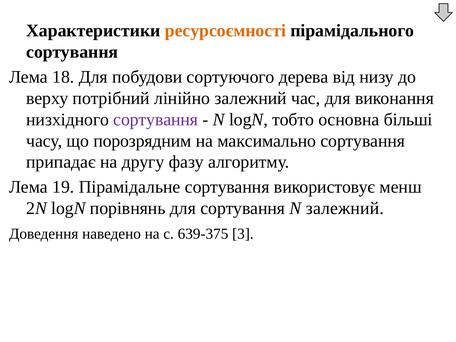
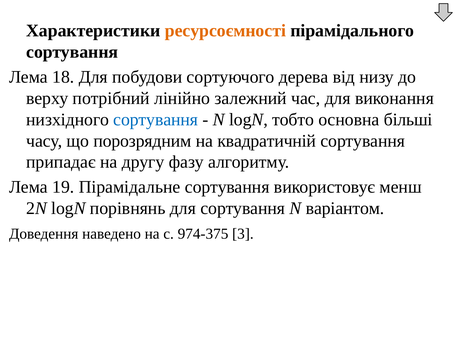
сортування at (156, 120) colour: purple -> blue
максимально: максимально -> квадратичній
N залежний: залежний -> варіантом
639-375: 639-375 -> 974-375
